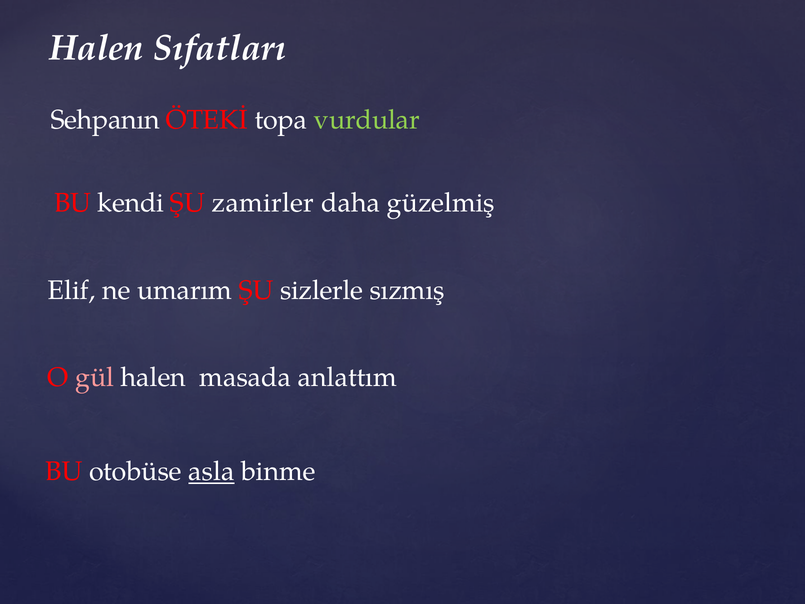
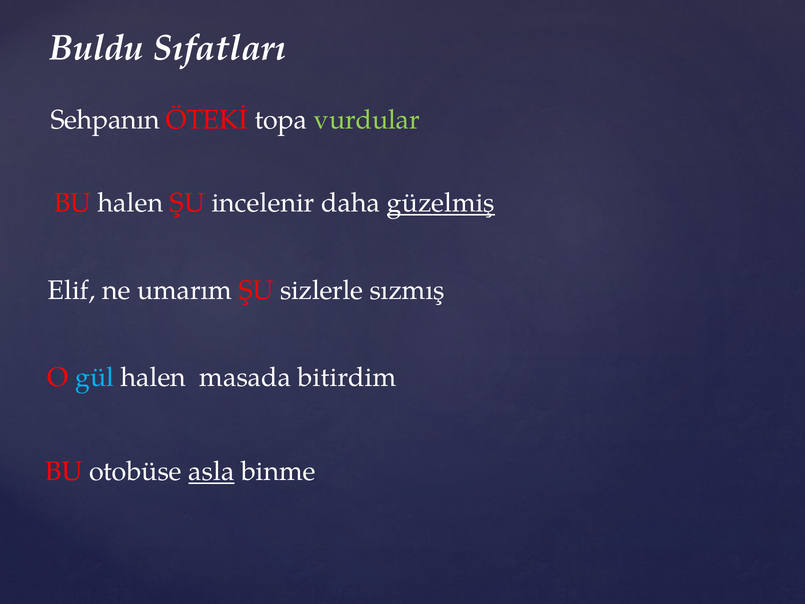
Halen at (97, 48): Halen -> Buldu
BU kendi: kendi -> halen
zamirler: zamirler -> incelenir
güzelmiş underline: none -> present
gül colour: pink -> light blue
anlattım: anlattım -> bitirdim
